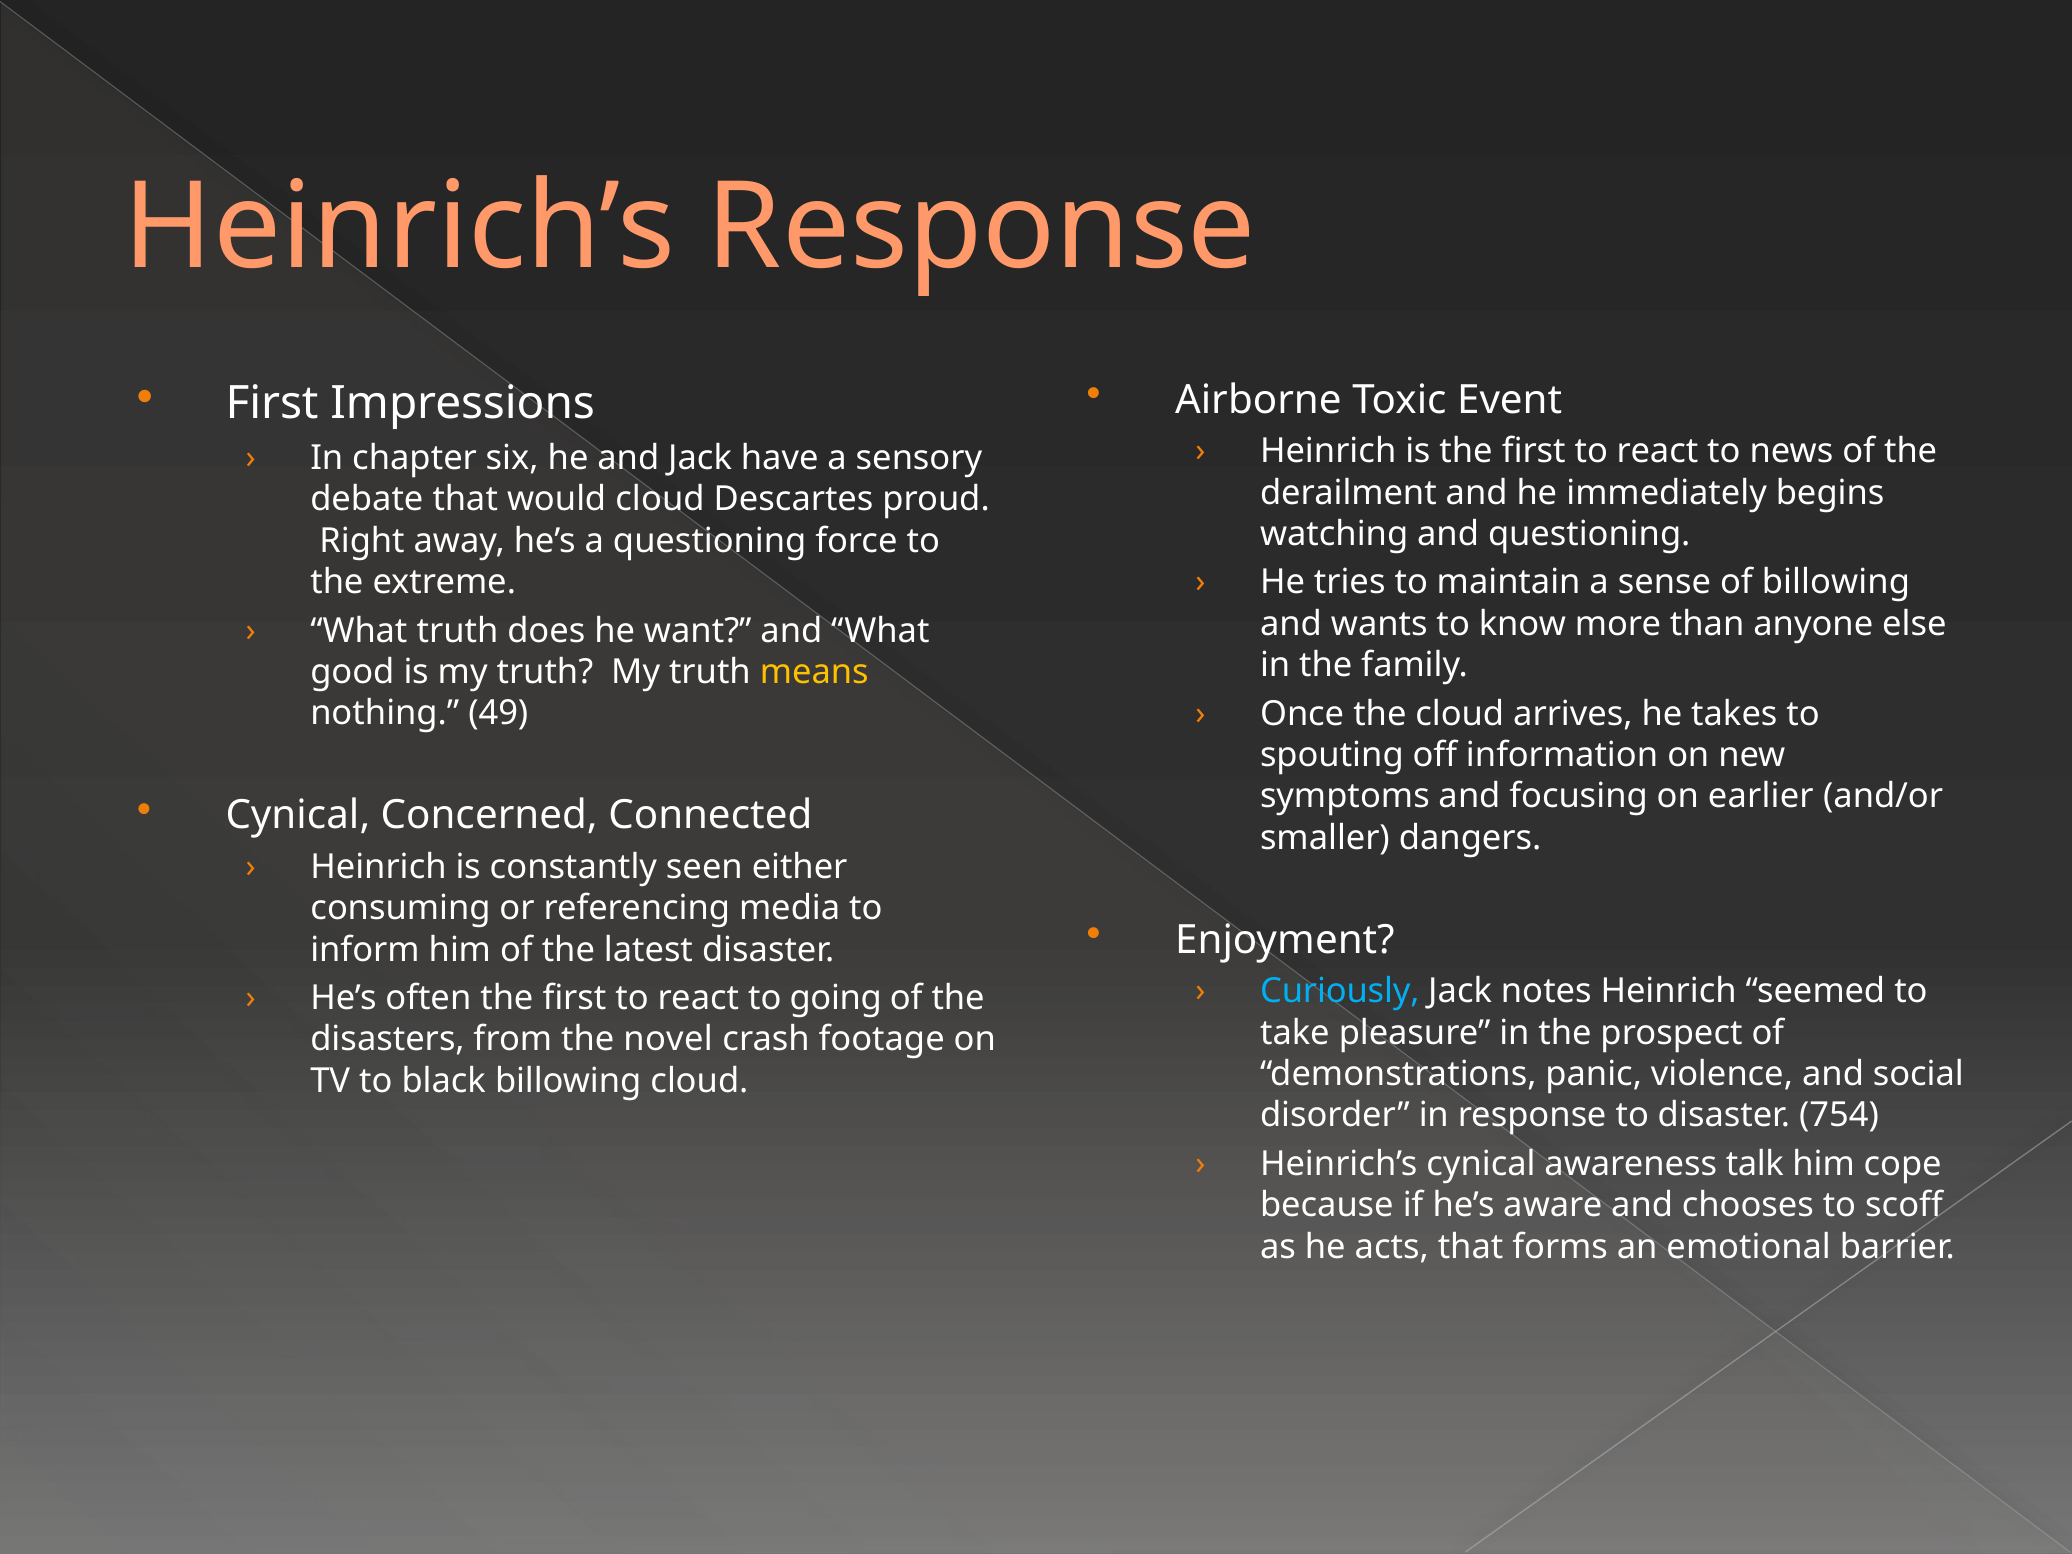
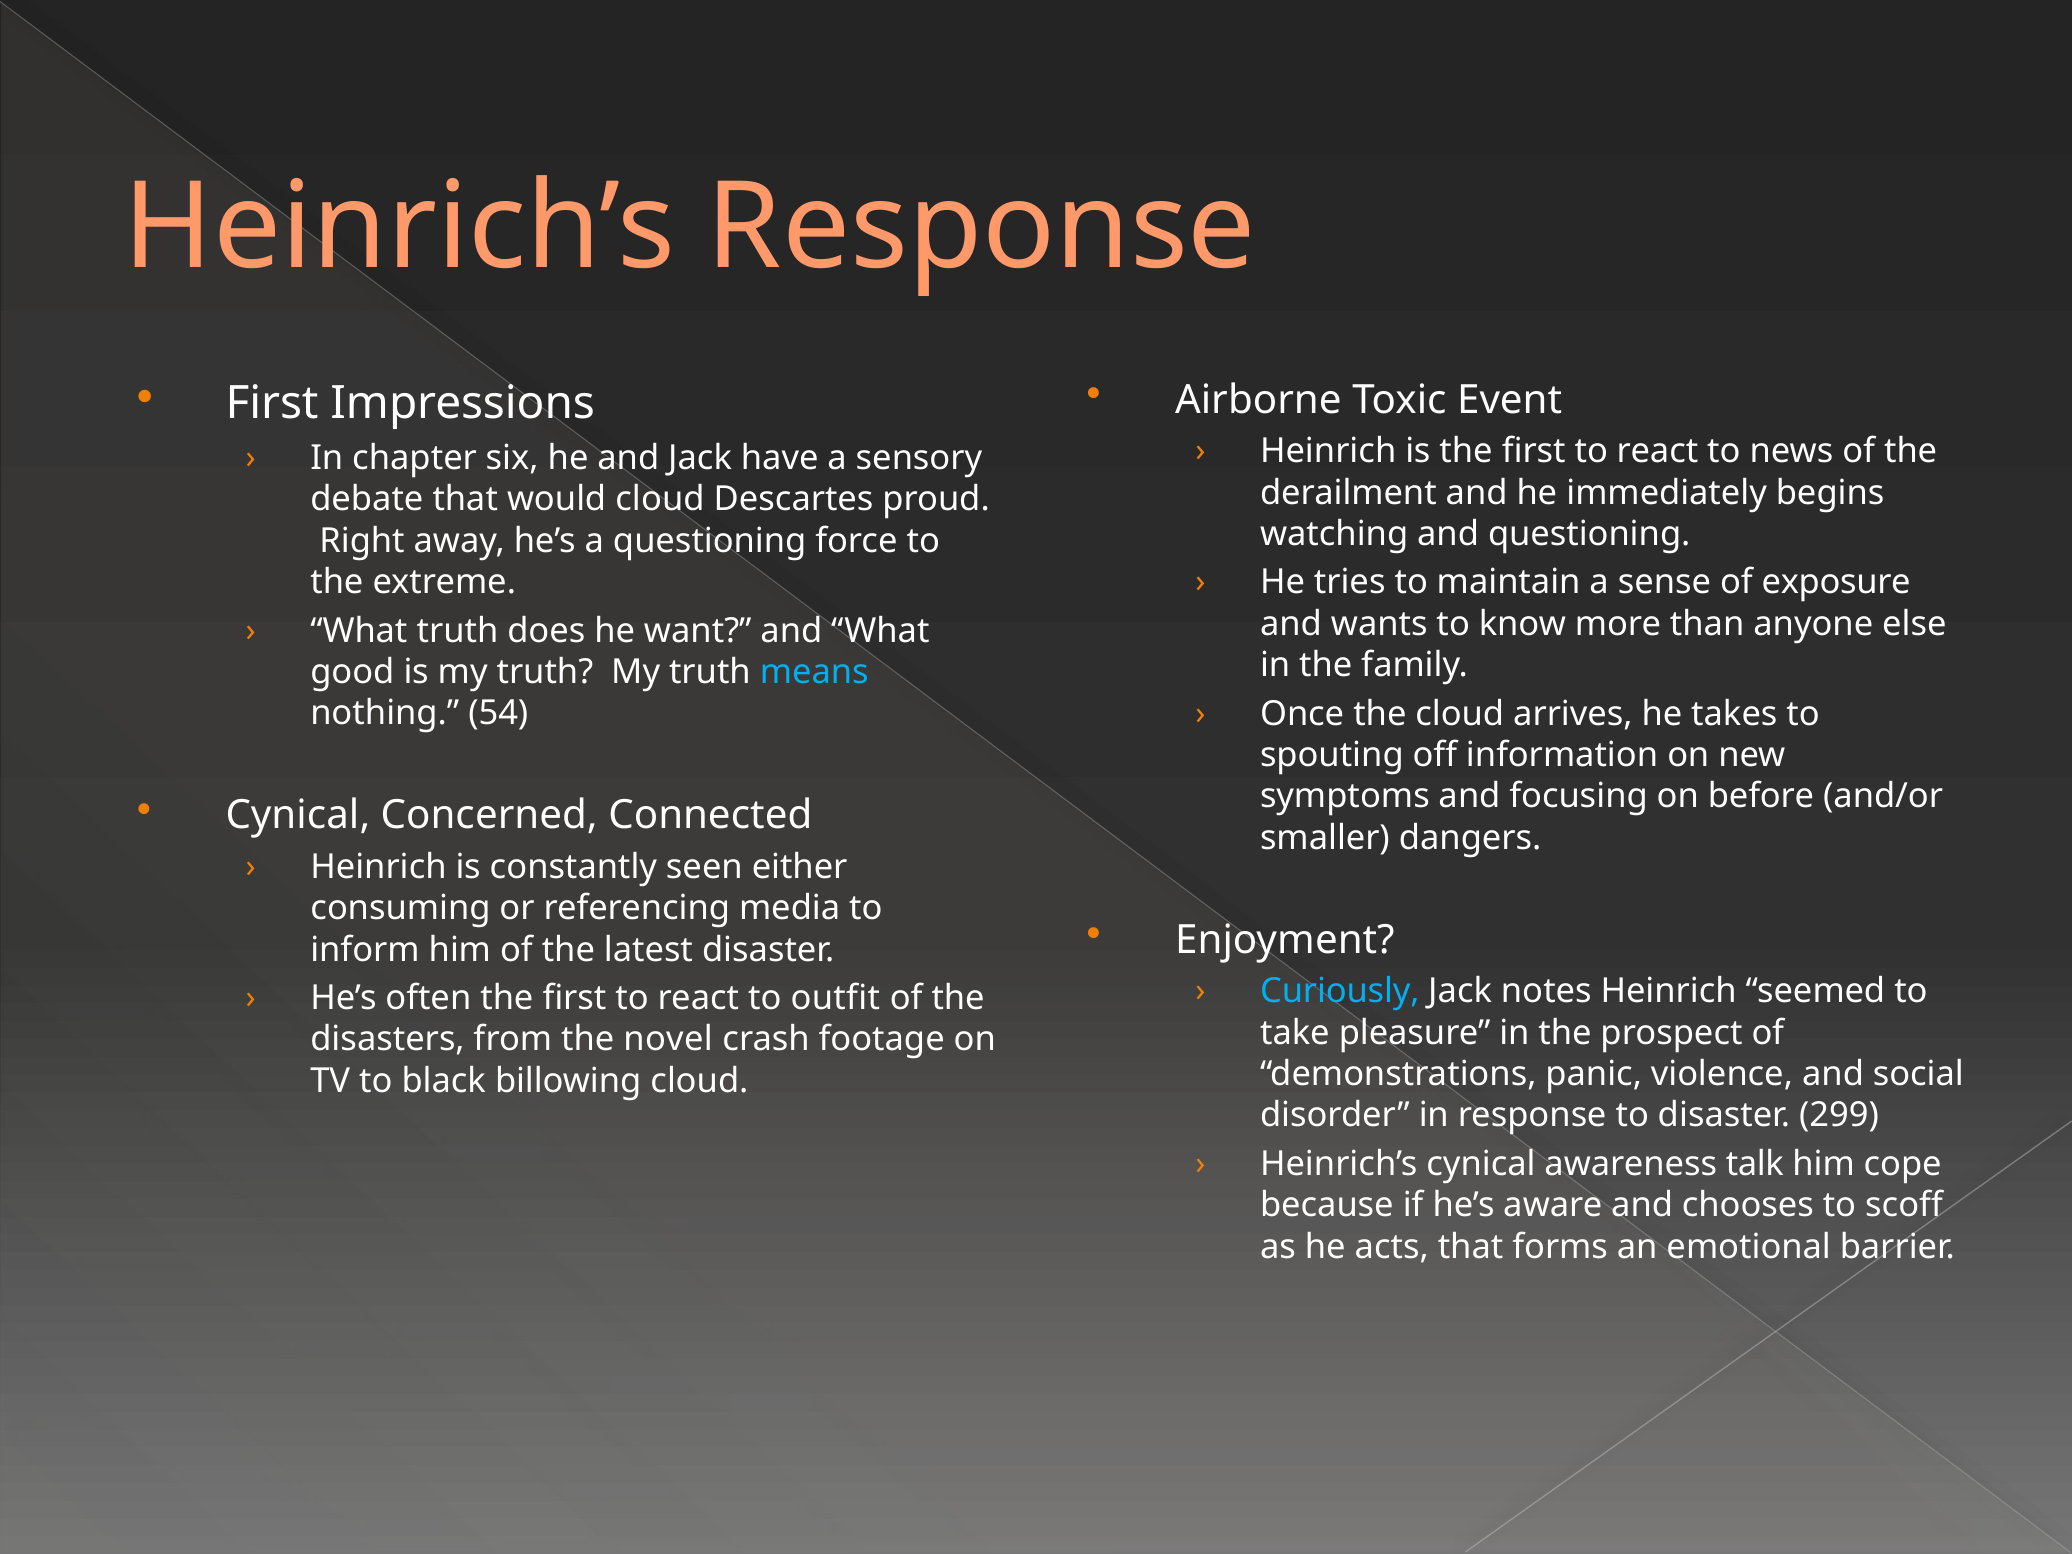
of billowing: billowing -> exposure
means colour: yellow -> light blue
49: 49 -> 54
earlier: earlier -> before
going: going -> outfit
754: 754 -> 299
